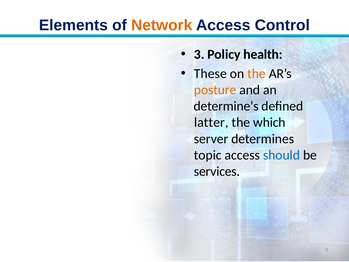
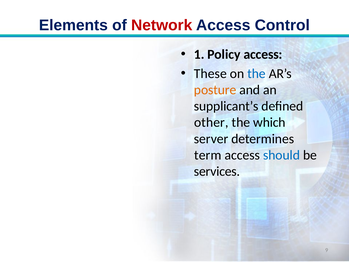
Network colour: orange -> red
3: 3 -> 1
Policy health: health -> access
the at (257, 73) colour: orange -> blue
determine’s: determine’s -> supplicant’s
latter: latter -> other
topic: topic -> term
